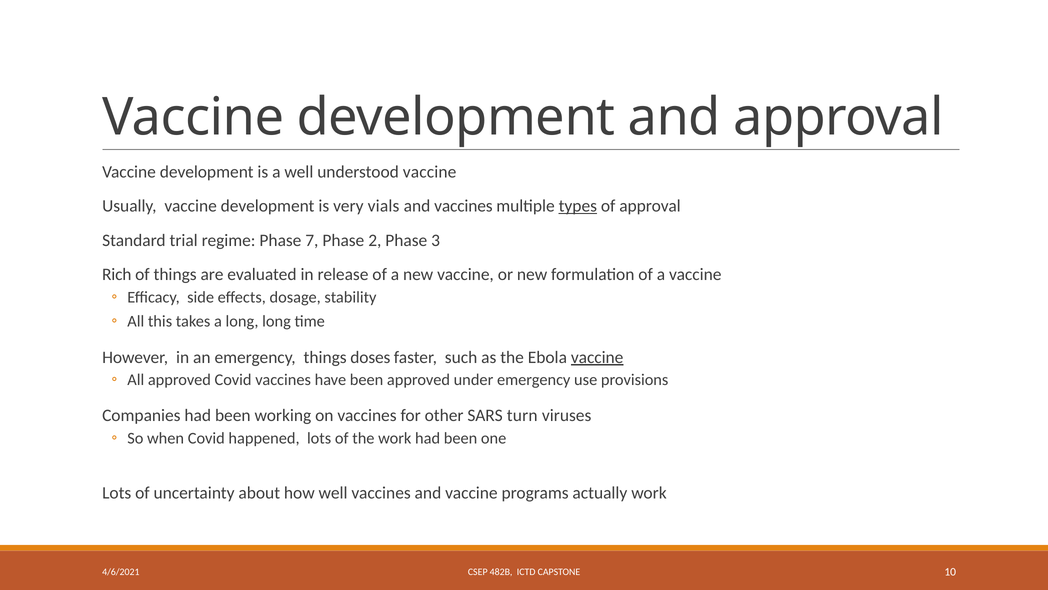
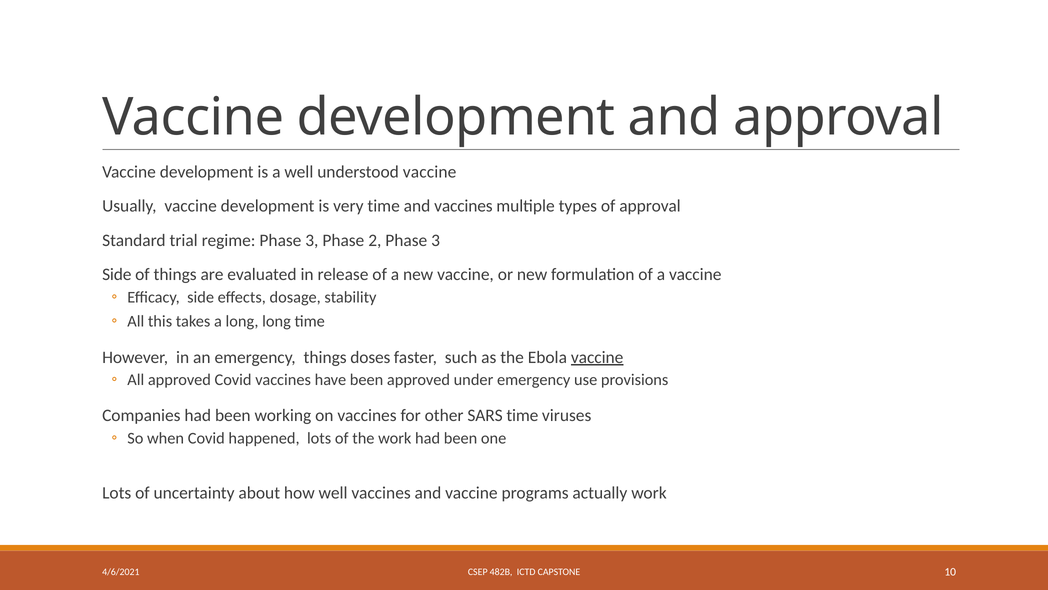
very vials: vials -> time
types underline: present -> none
regime Phase 7: 7 -> 3
Rich at (117, 274): Rich -> Side
SARS turn: turn -> time
